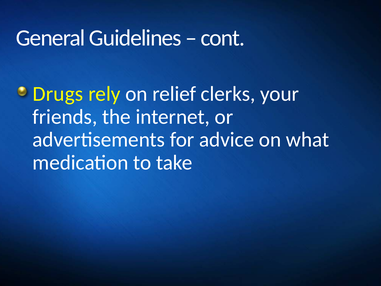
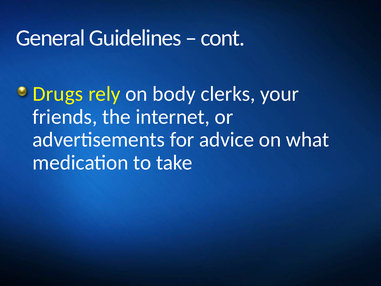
relief: relief -> body
